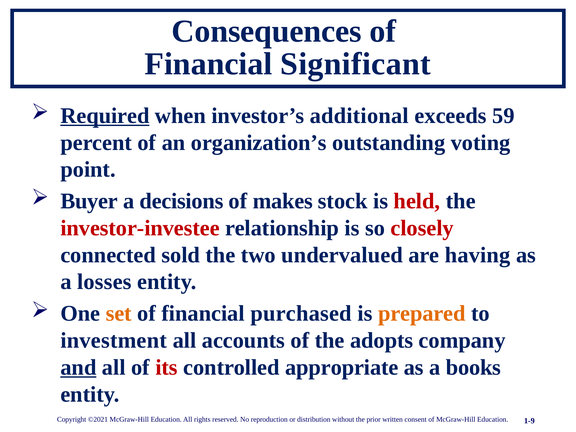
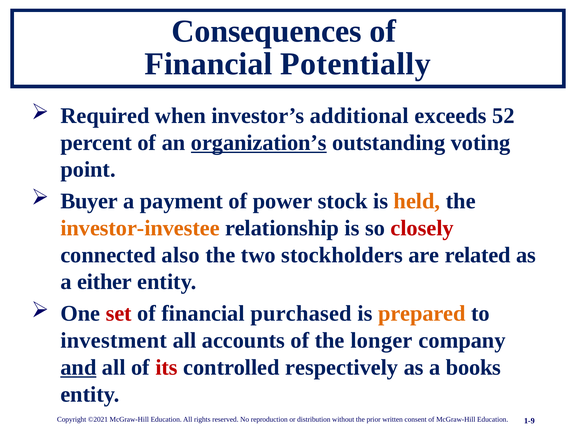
Significant: Significant -> Potentially
Required underline: present -> none
59: 59 -> 52
organization’s underline: none -> present
decisions: decisions -> payment
makes: makes -> power
held colour: red -> orange
investor-investee colour: red -> orange
sold: sold -> also
undervalued: undervalued -> stockholders
having: having -> related
losses: losses -> either
set colour: orange -> red
adopts: adopts -> longer
appropriate: appropriate -> respectively
